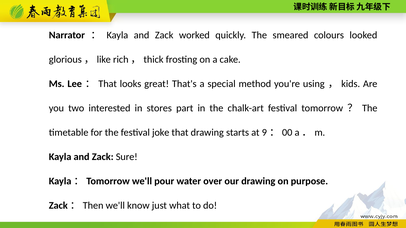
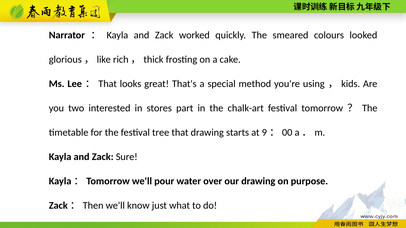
joke: joke -> tree
